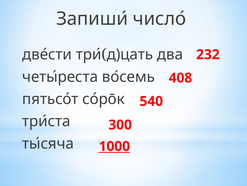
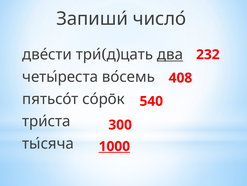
два underline: none -> present
